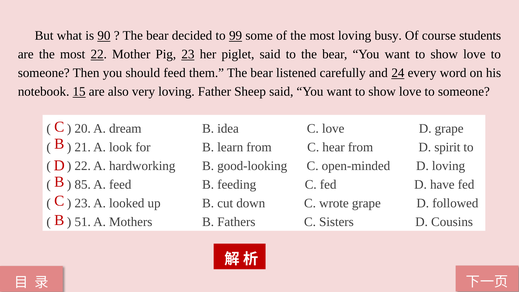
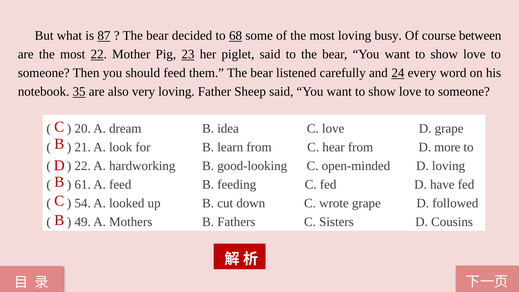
90: 90 -> 87
99: 99 -> 68
students: students -> between
15: 15 -> 35
spirit: spirit -> more
85: 85 -> 61
23 at (83, 203): 23 -> 54
51: 51 -> 49
